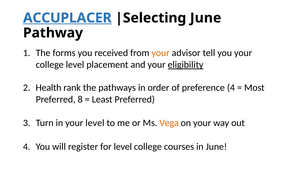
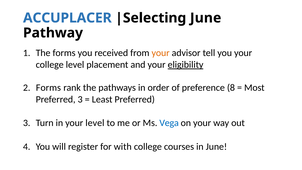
ACCUPLACER underline: present -> none
Health at (49, 88): Health -> Forms
preference 4: 4 -> 8
8 at (80, 99): 8 -> 3
Vega colour: orange -> blue
for level: level -> with
